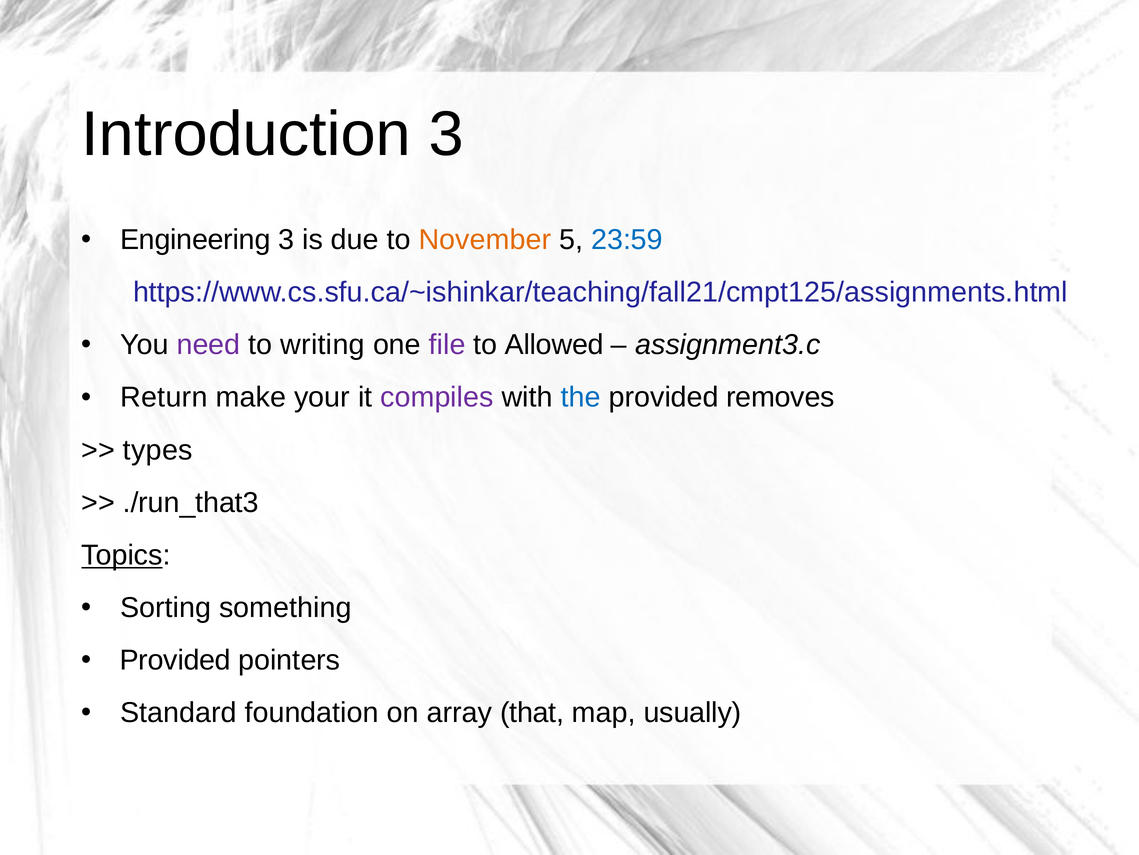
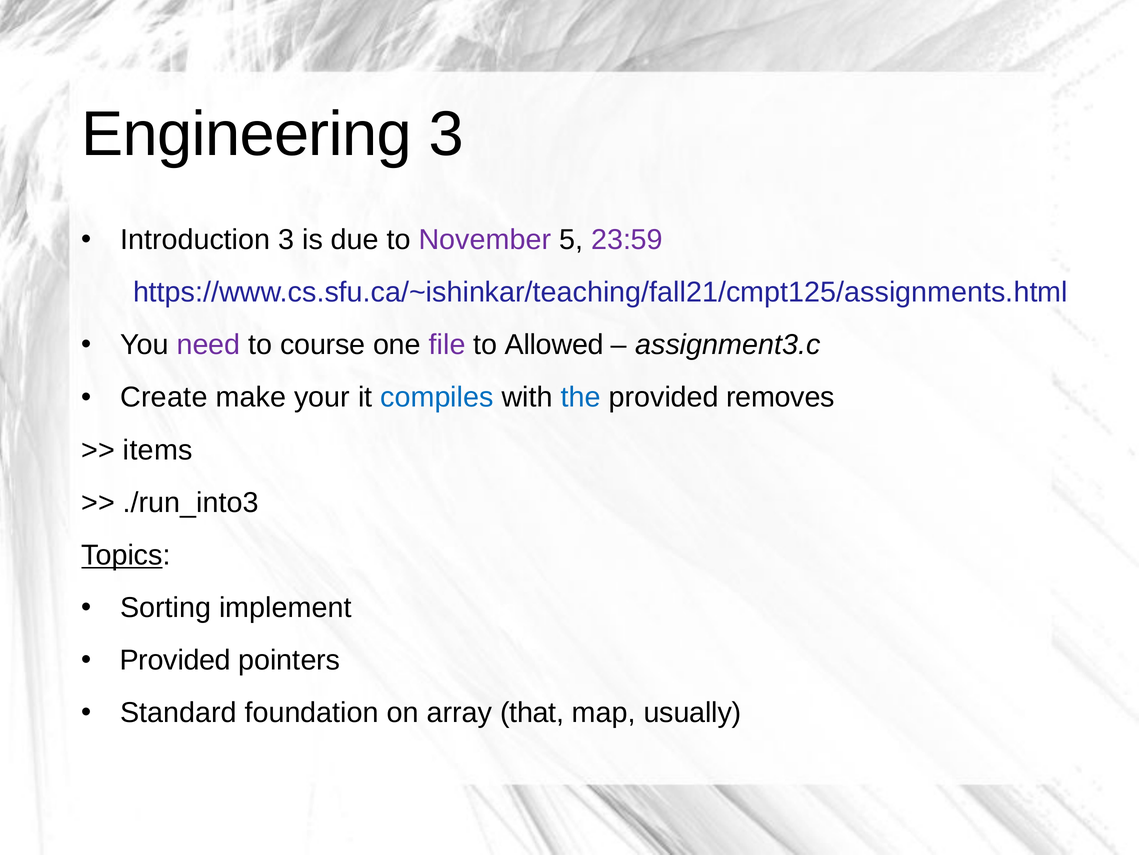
Introduction: Introduction -> Engineering
Engineering: Engineering -> Introduction
November colour: orange -> purple
23:59 colour: blue -> purple
writing: writing -> course
Return: Return -> Create
compiles colour: purple -> blue
types: types -> items
./run_that3: ./run_that3 -> ./run_into3
something: something -> implement
